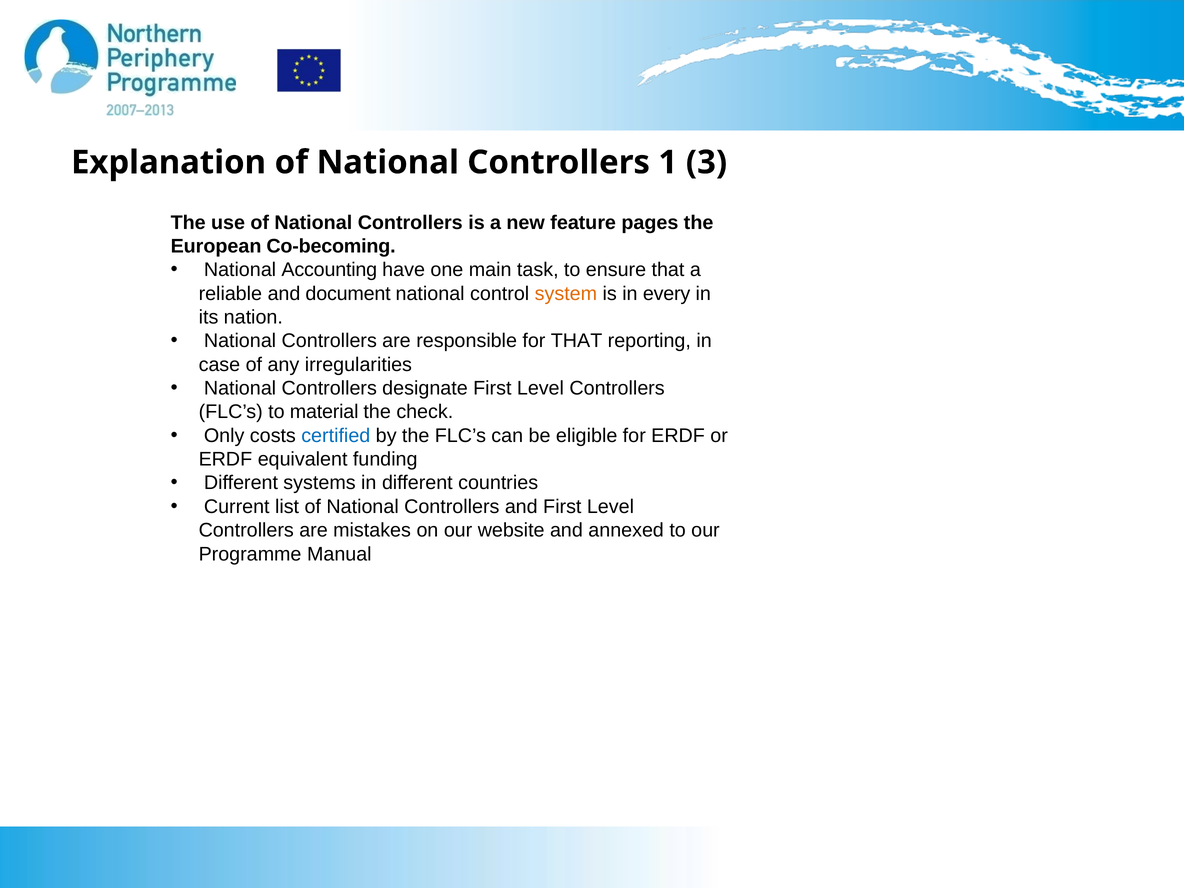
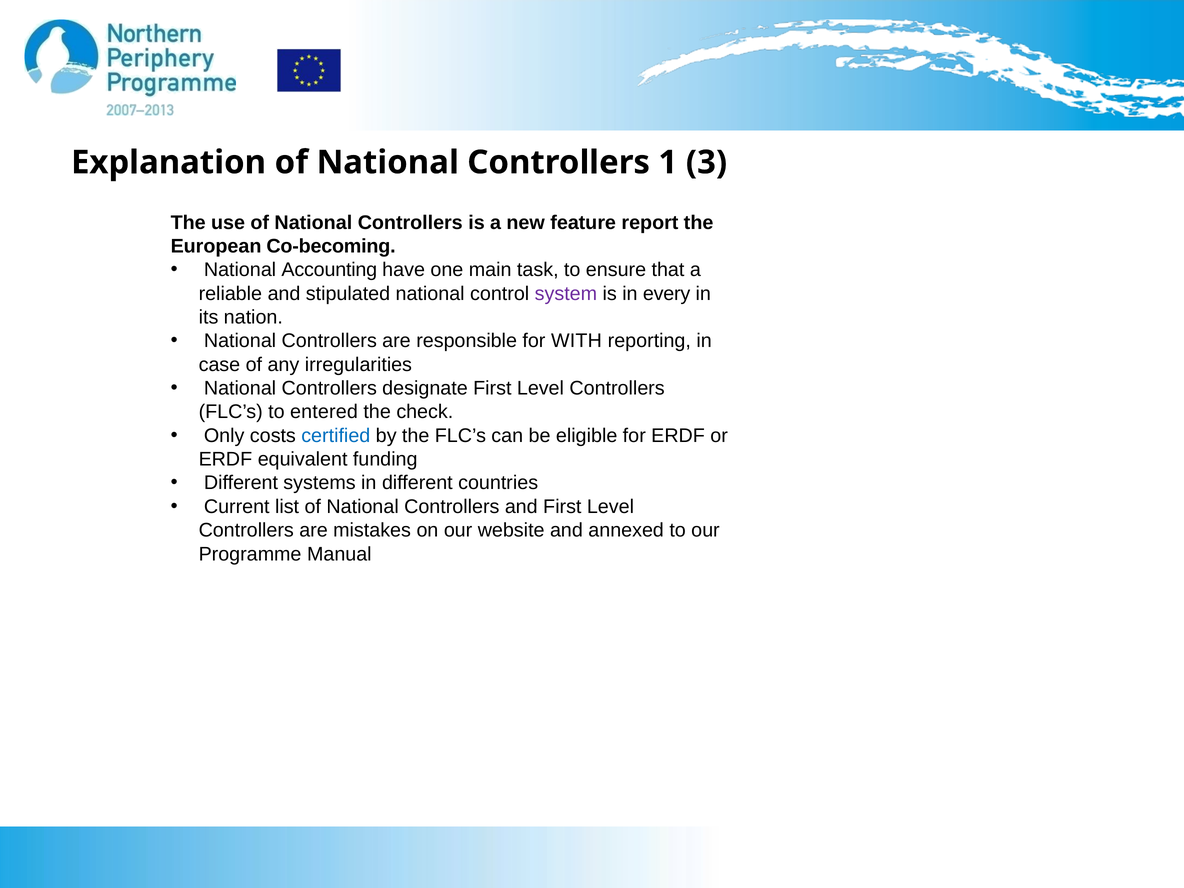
pages: pages -> report
document: document -> stipulated
system colour: orange -> purple
for THAT: THAT -> WITH
material: material -> entered
